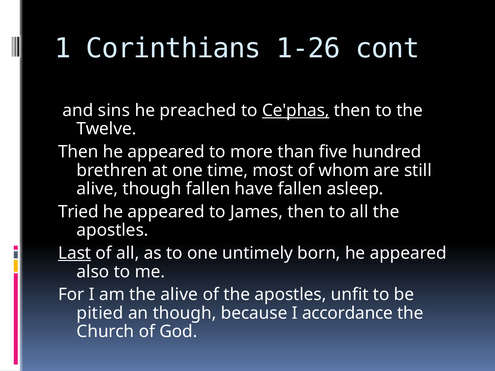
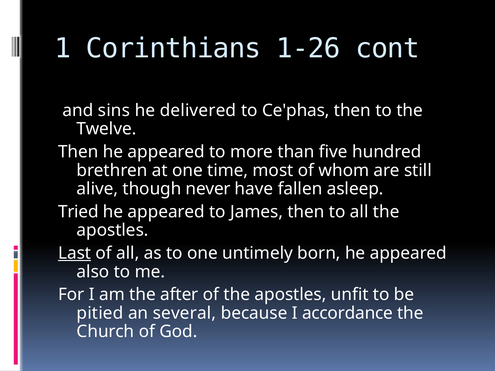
preached: preached -> delivered
Ce'phas underline: present -> none
though fallen: fallen -> never
the alive: alive -> after
an though: though -> several
